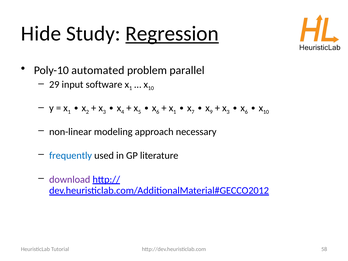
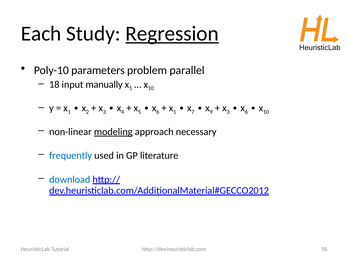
Hide: Hide -> Each
automated: automated -> parameters
29: 29 -> 18
software: software -> manually
modeling underline: none -> present
download colour: purple -> blue
